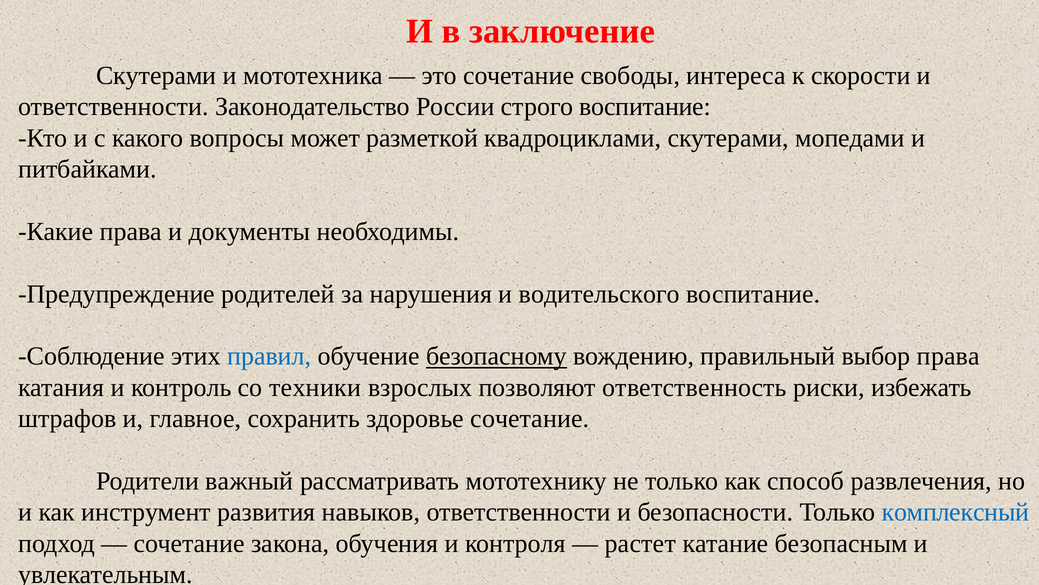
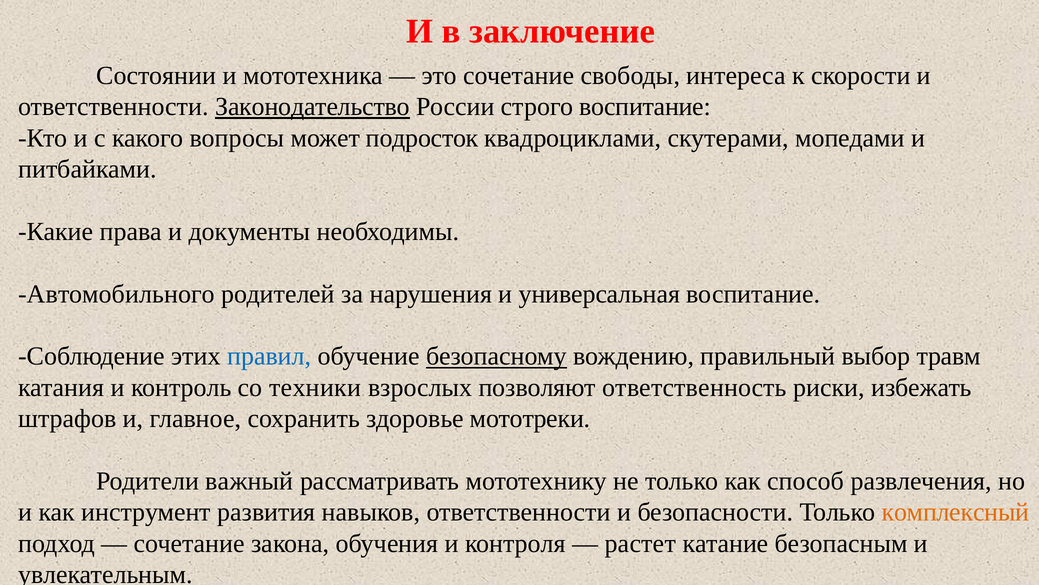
Скутерами at (156, 76): Скутерами -> Состоянии
Законодательство underline: none -> present
разметкой: разметкой -> подросток
Предупреждение: Предупреждение -> Автомобильного
водительского: водительского -> универсальная
выбор права: права -> травм
здоровье сочетание: сочетание -> мототреки
комплексный colour: blue -> orange
